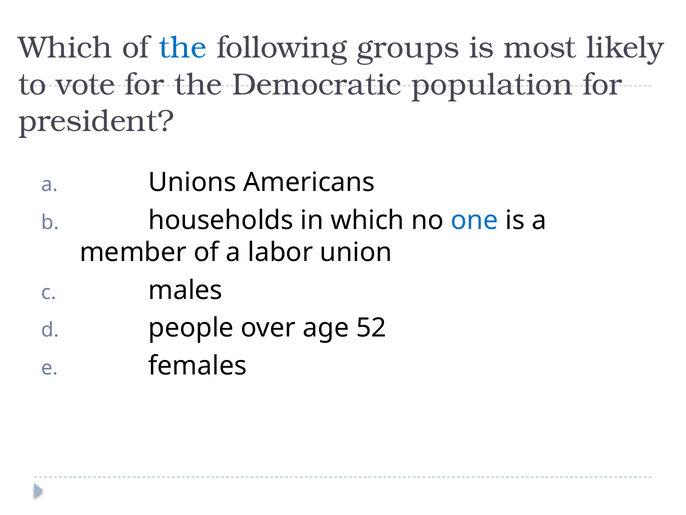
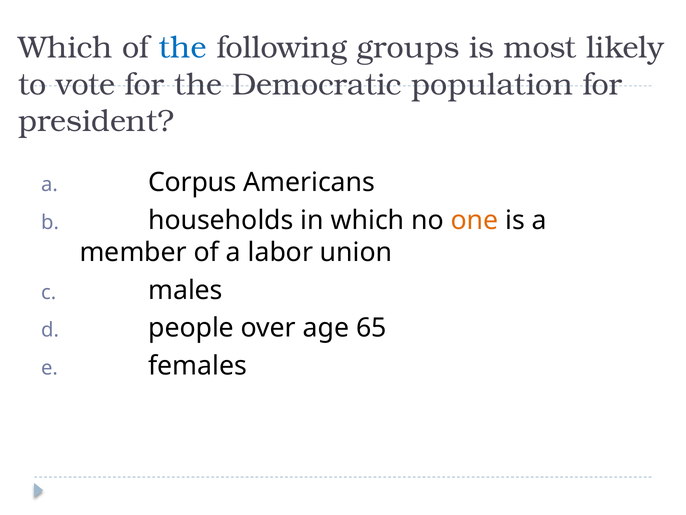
Unions: Unions -> Corpus
one colour: blue -> orange
52: 52 -> 65
